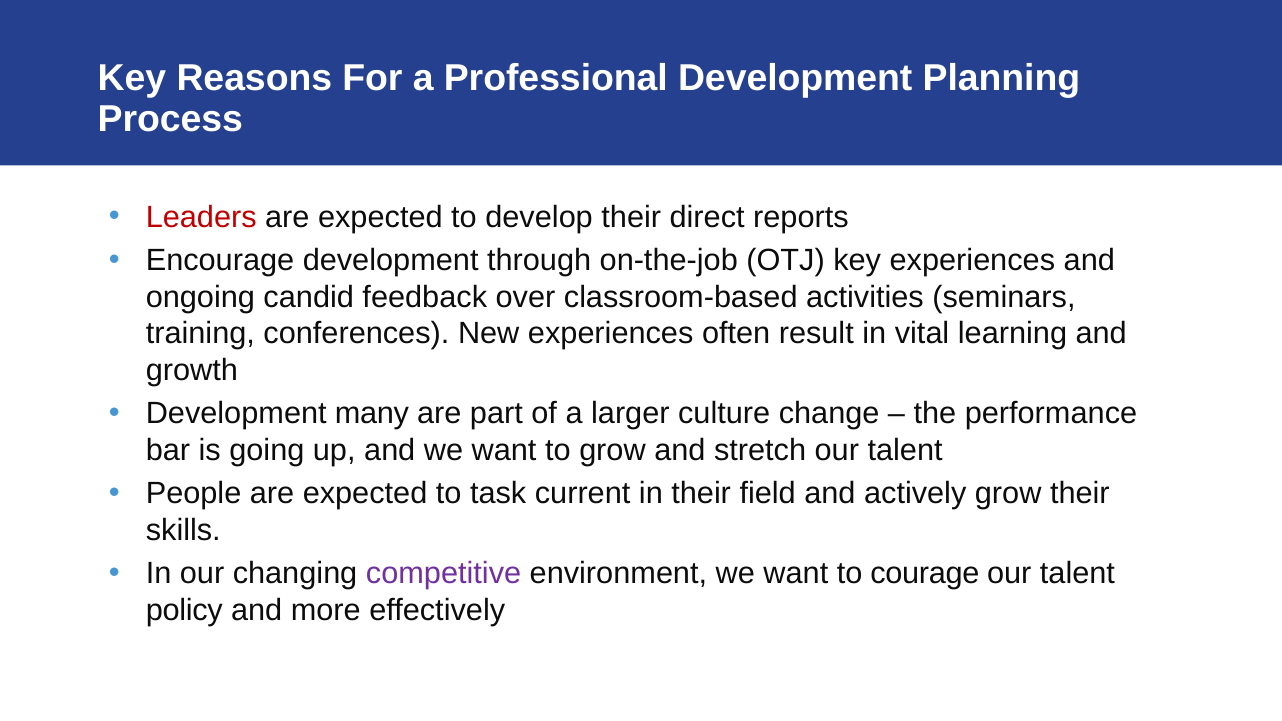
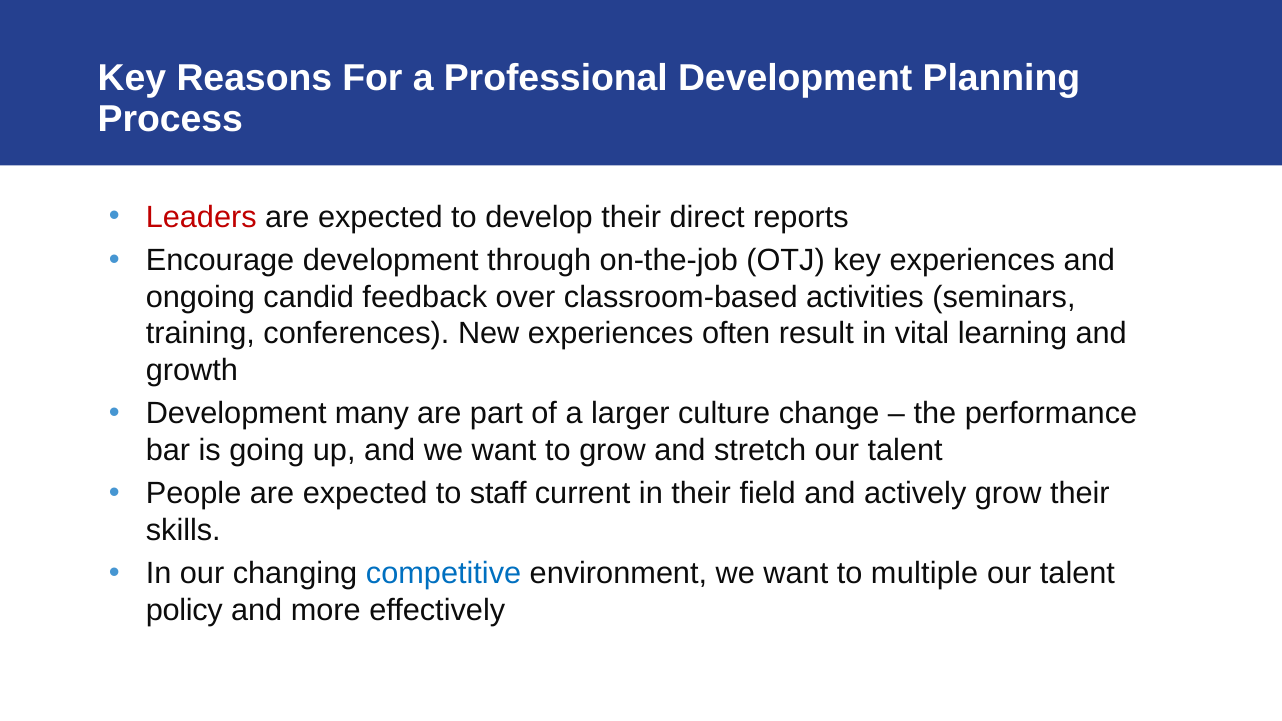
task: task -> staff
competitive colour: purple -> blue
courage: courage -> multiple
